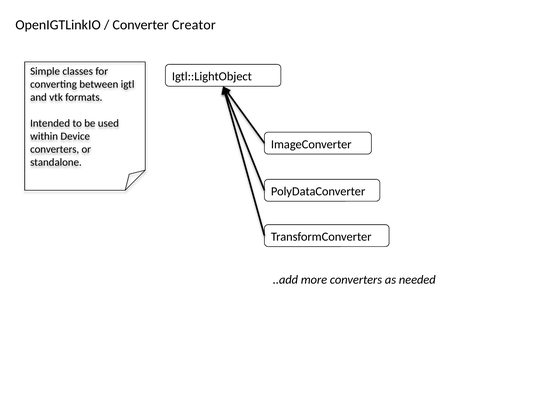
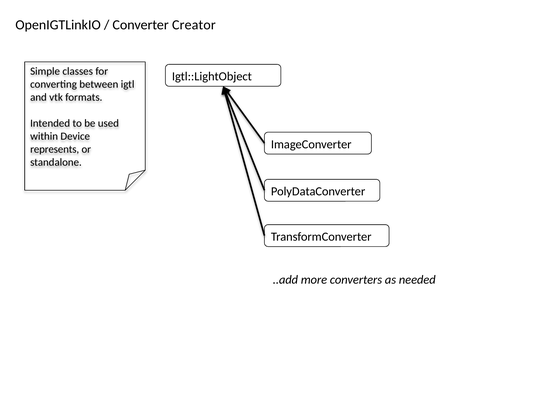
converters at (55, 149): converters -> represents
